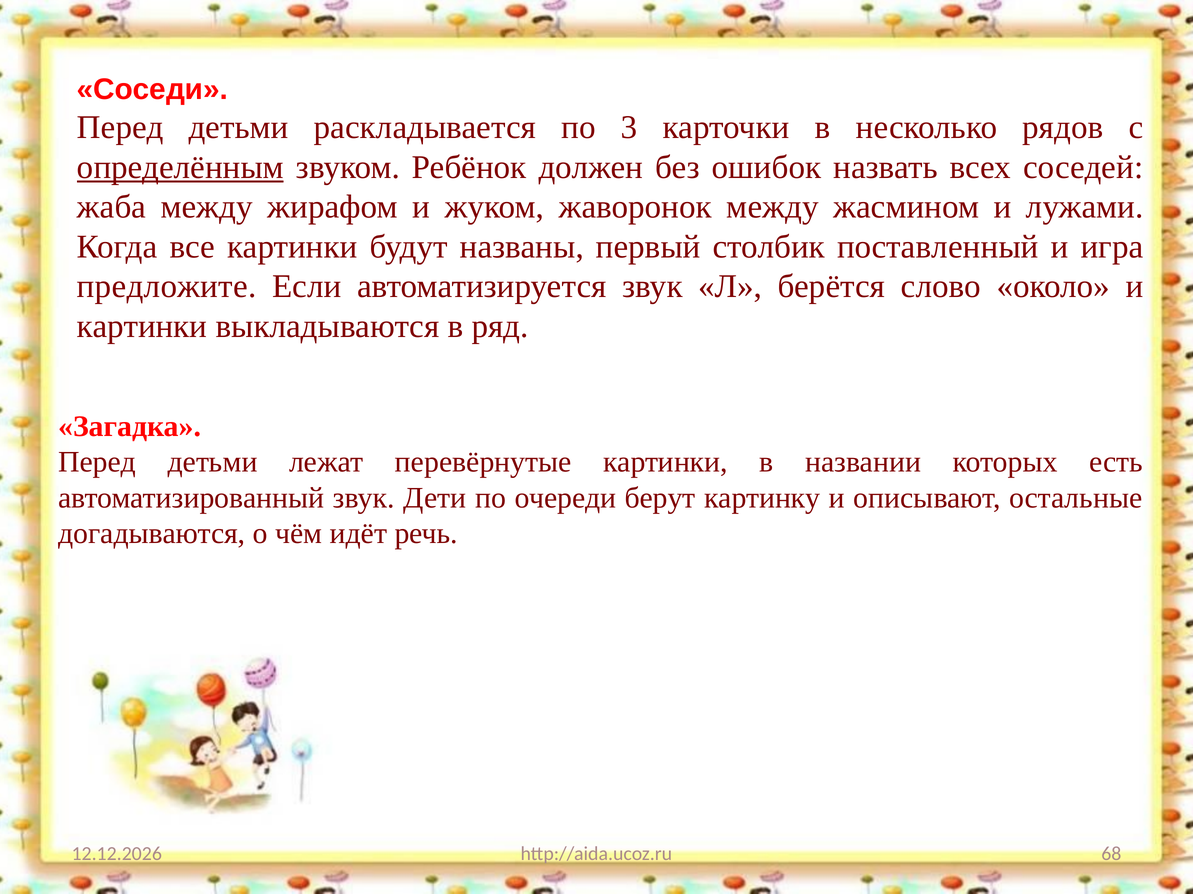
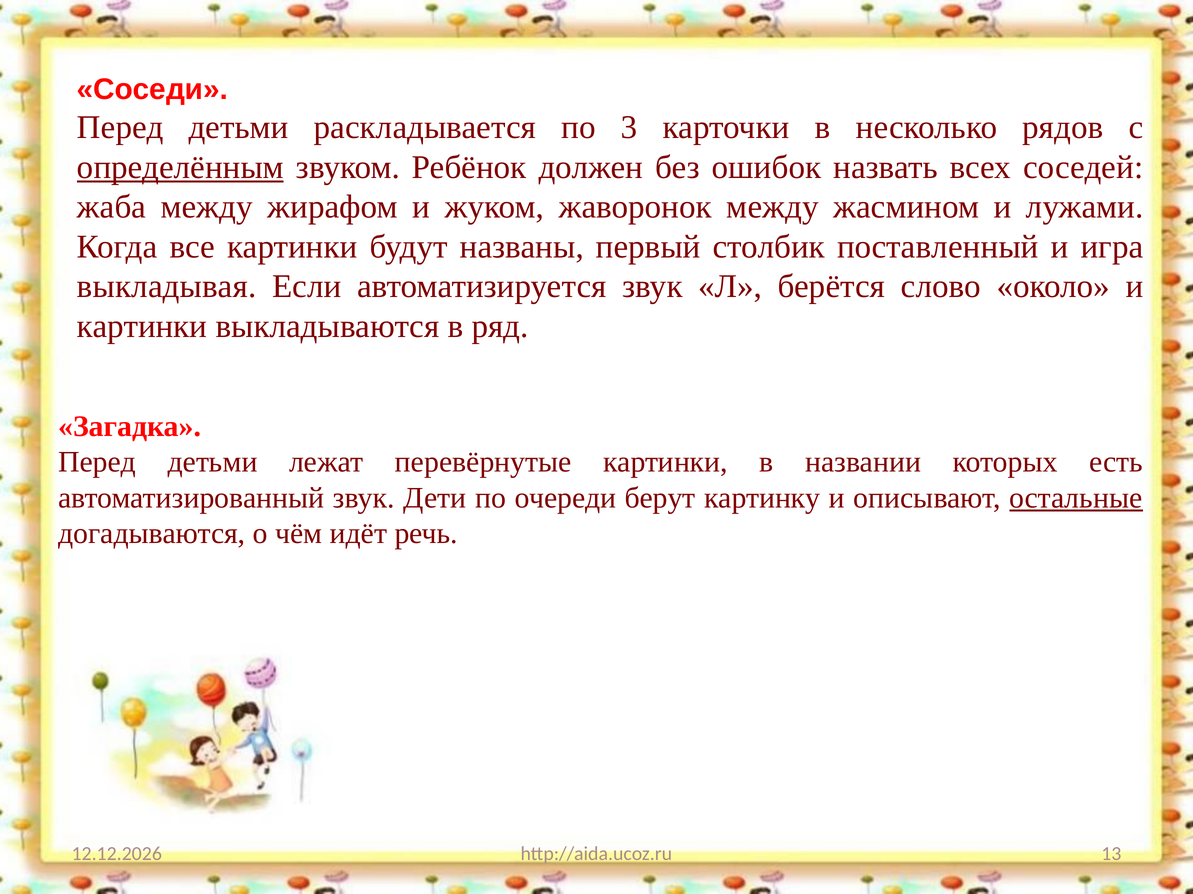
предложите: предложите -> выкладывая
остальные underline: none -> present
68: 68 -> 13
